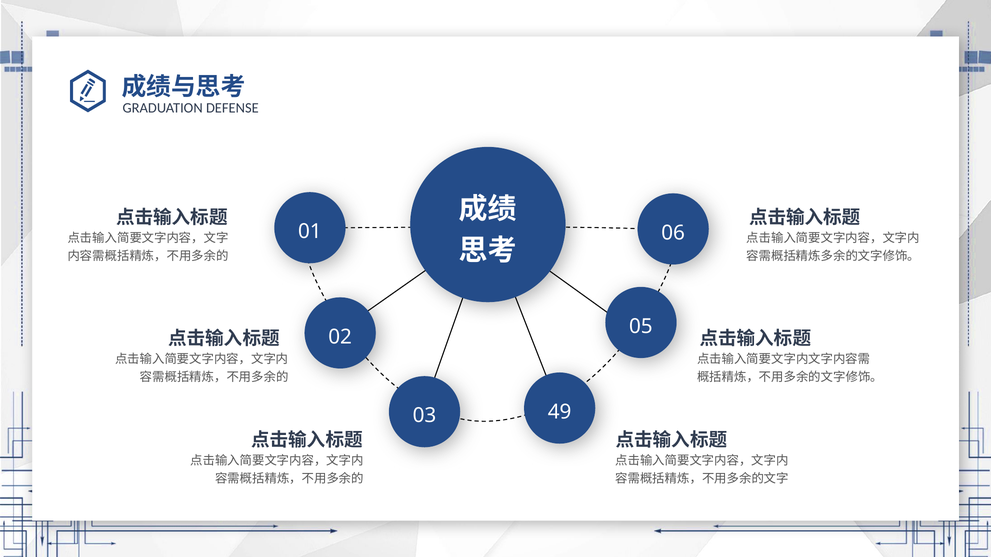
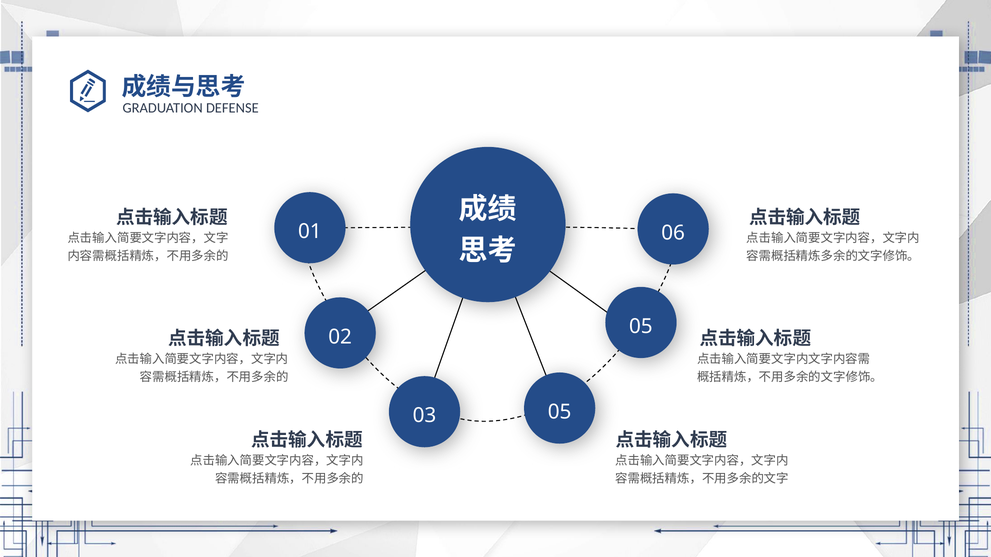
03 49: 49 -> 05
